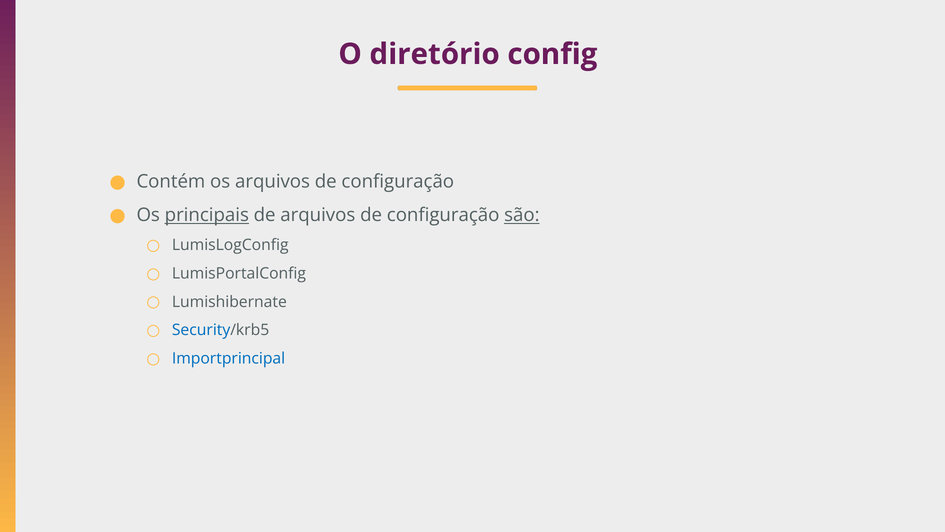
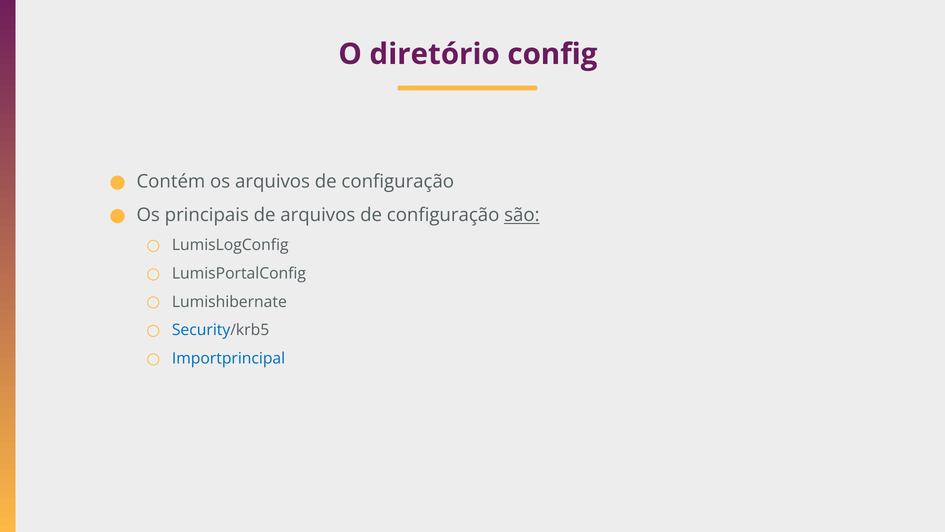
principais underline: present -> none
